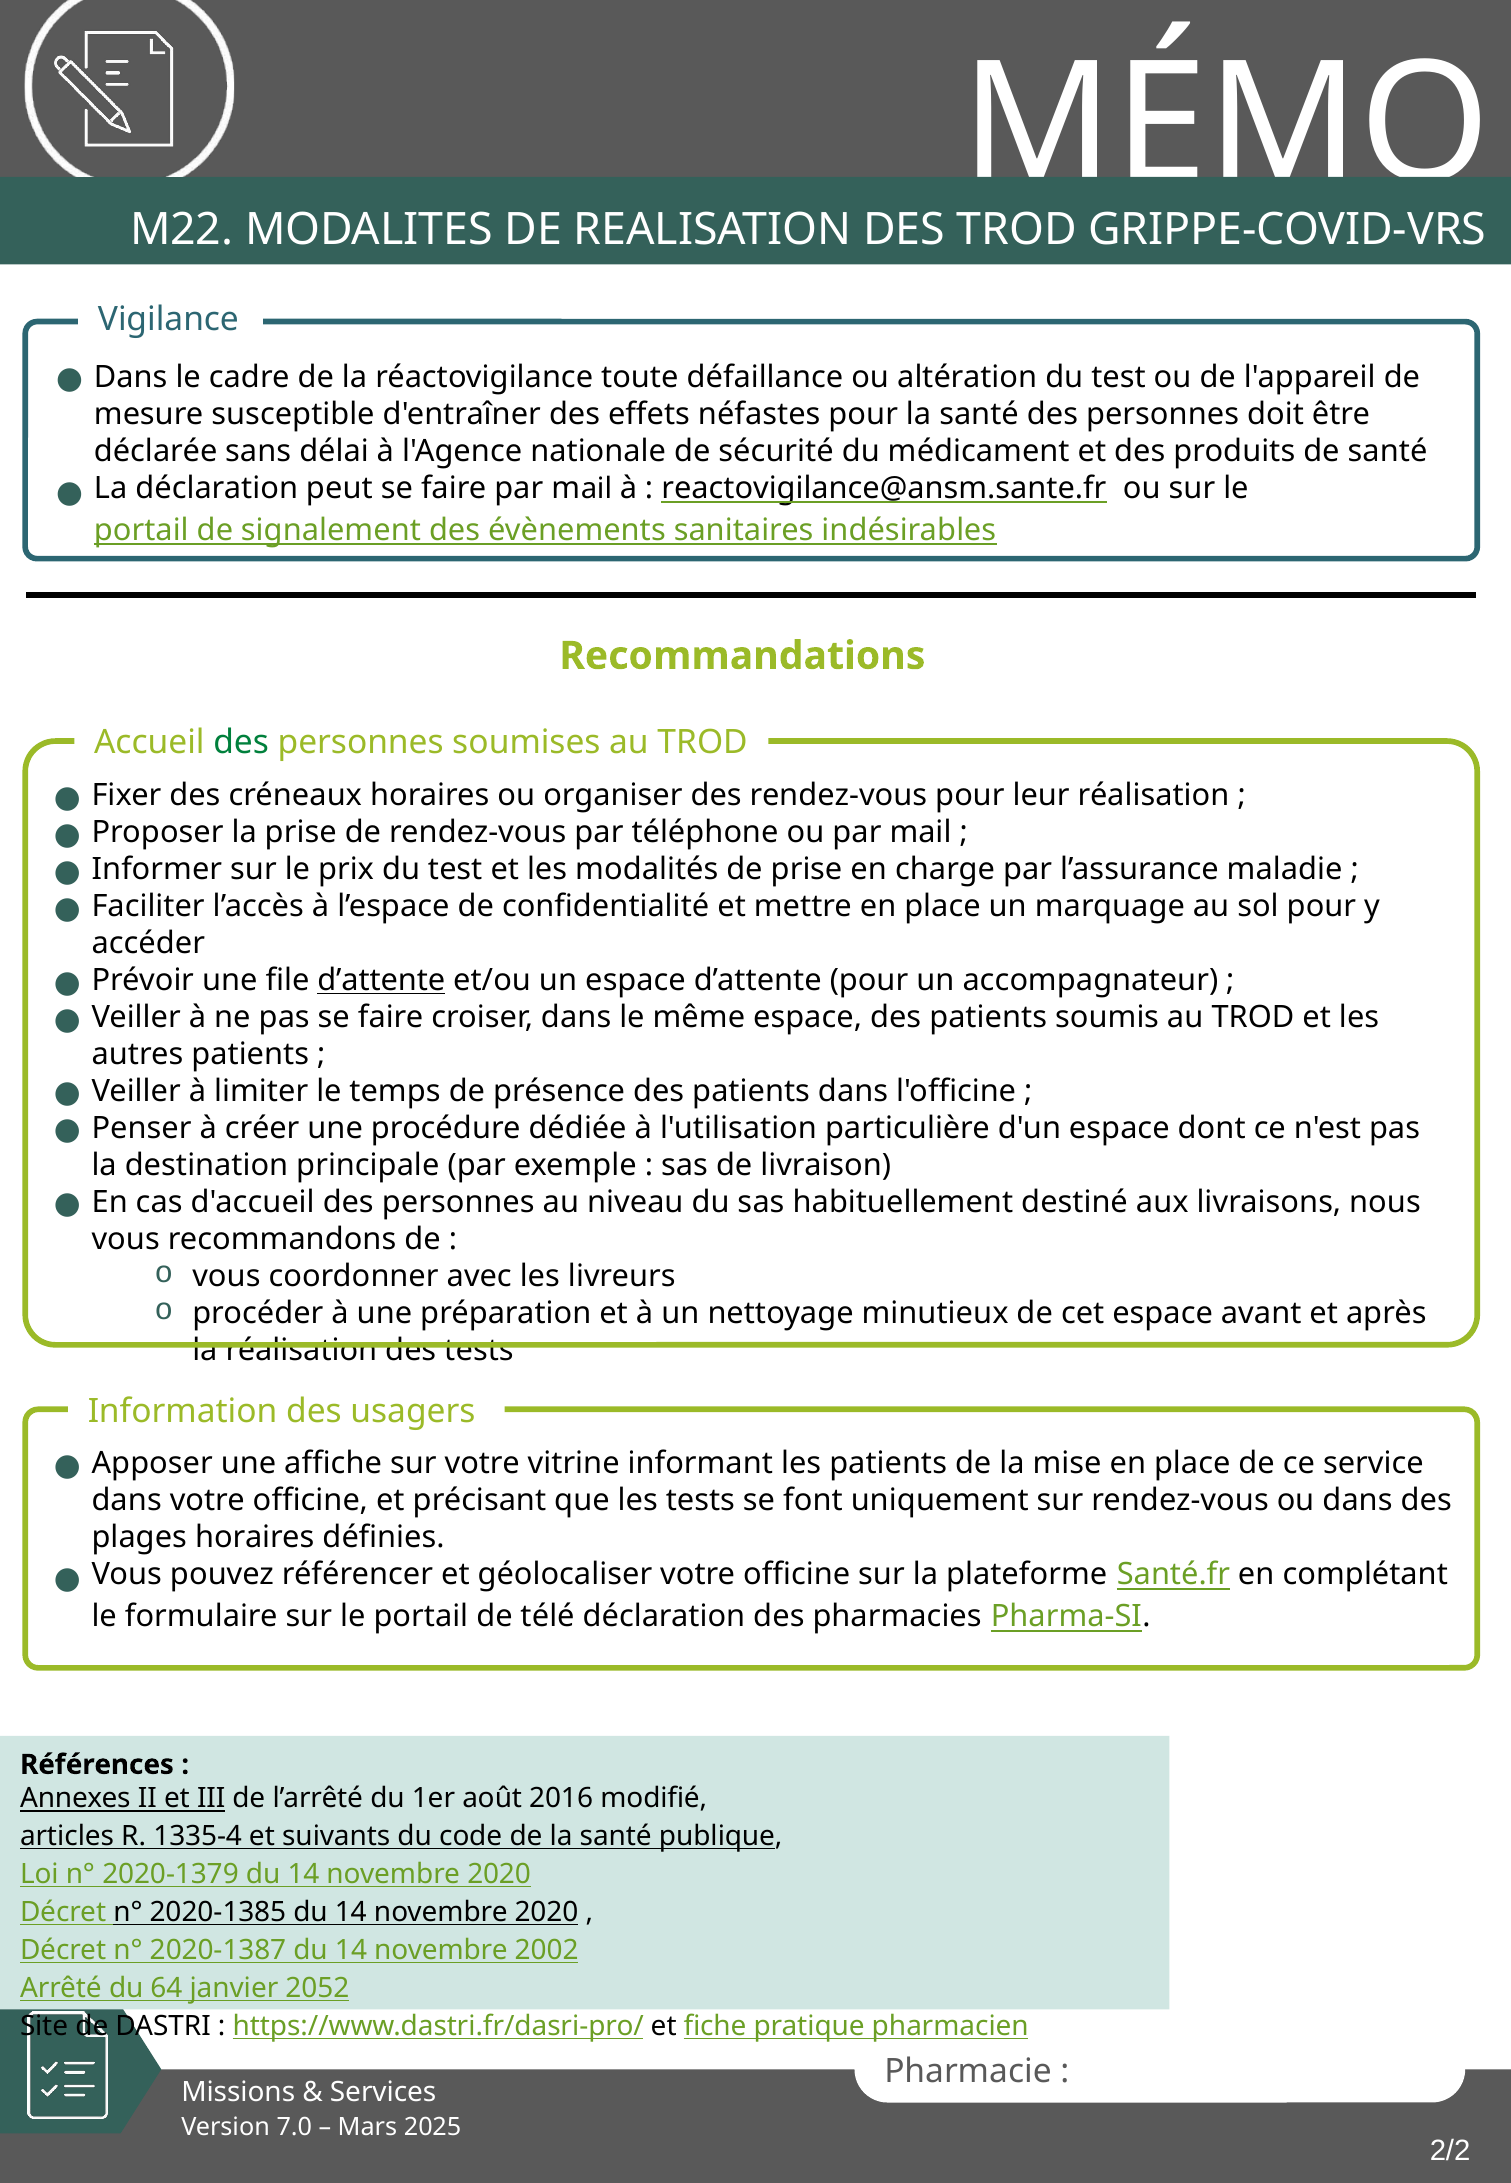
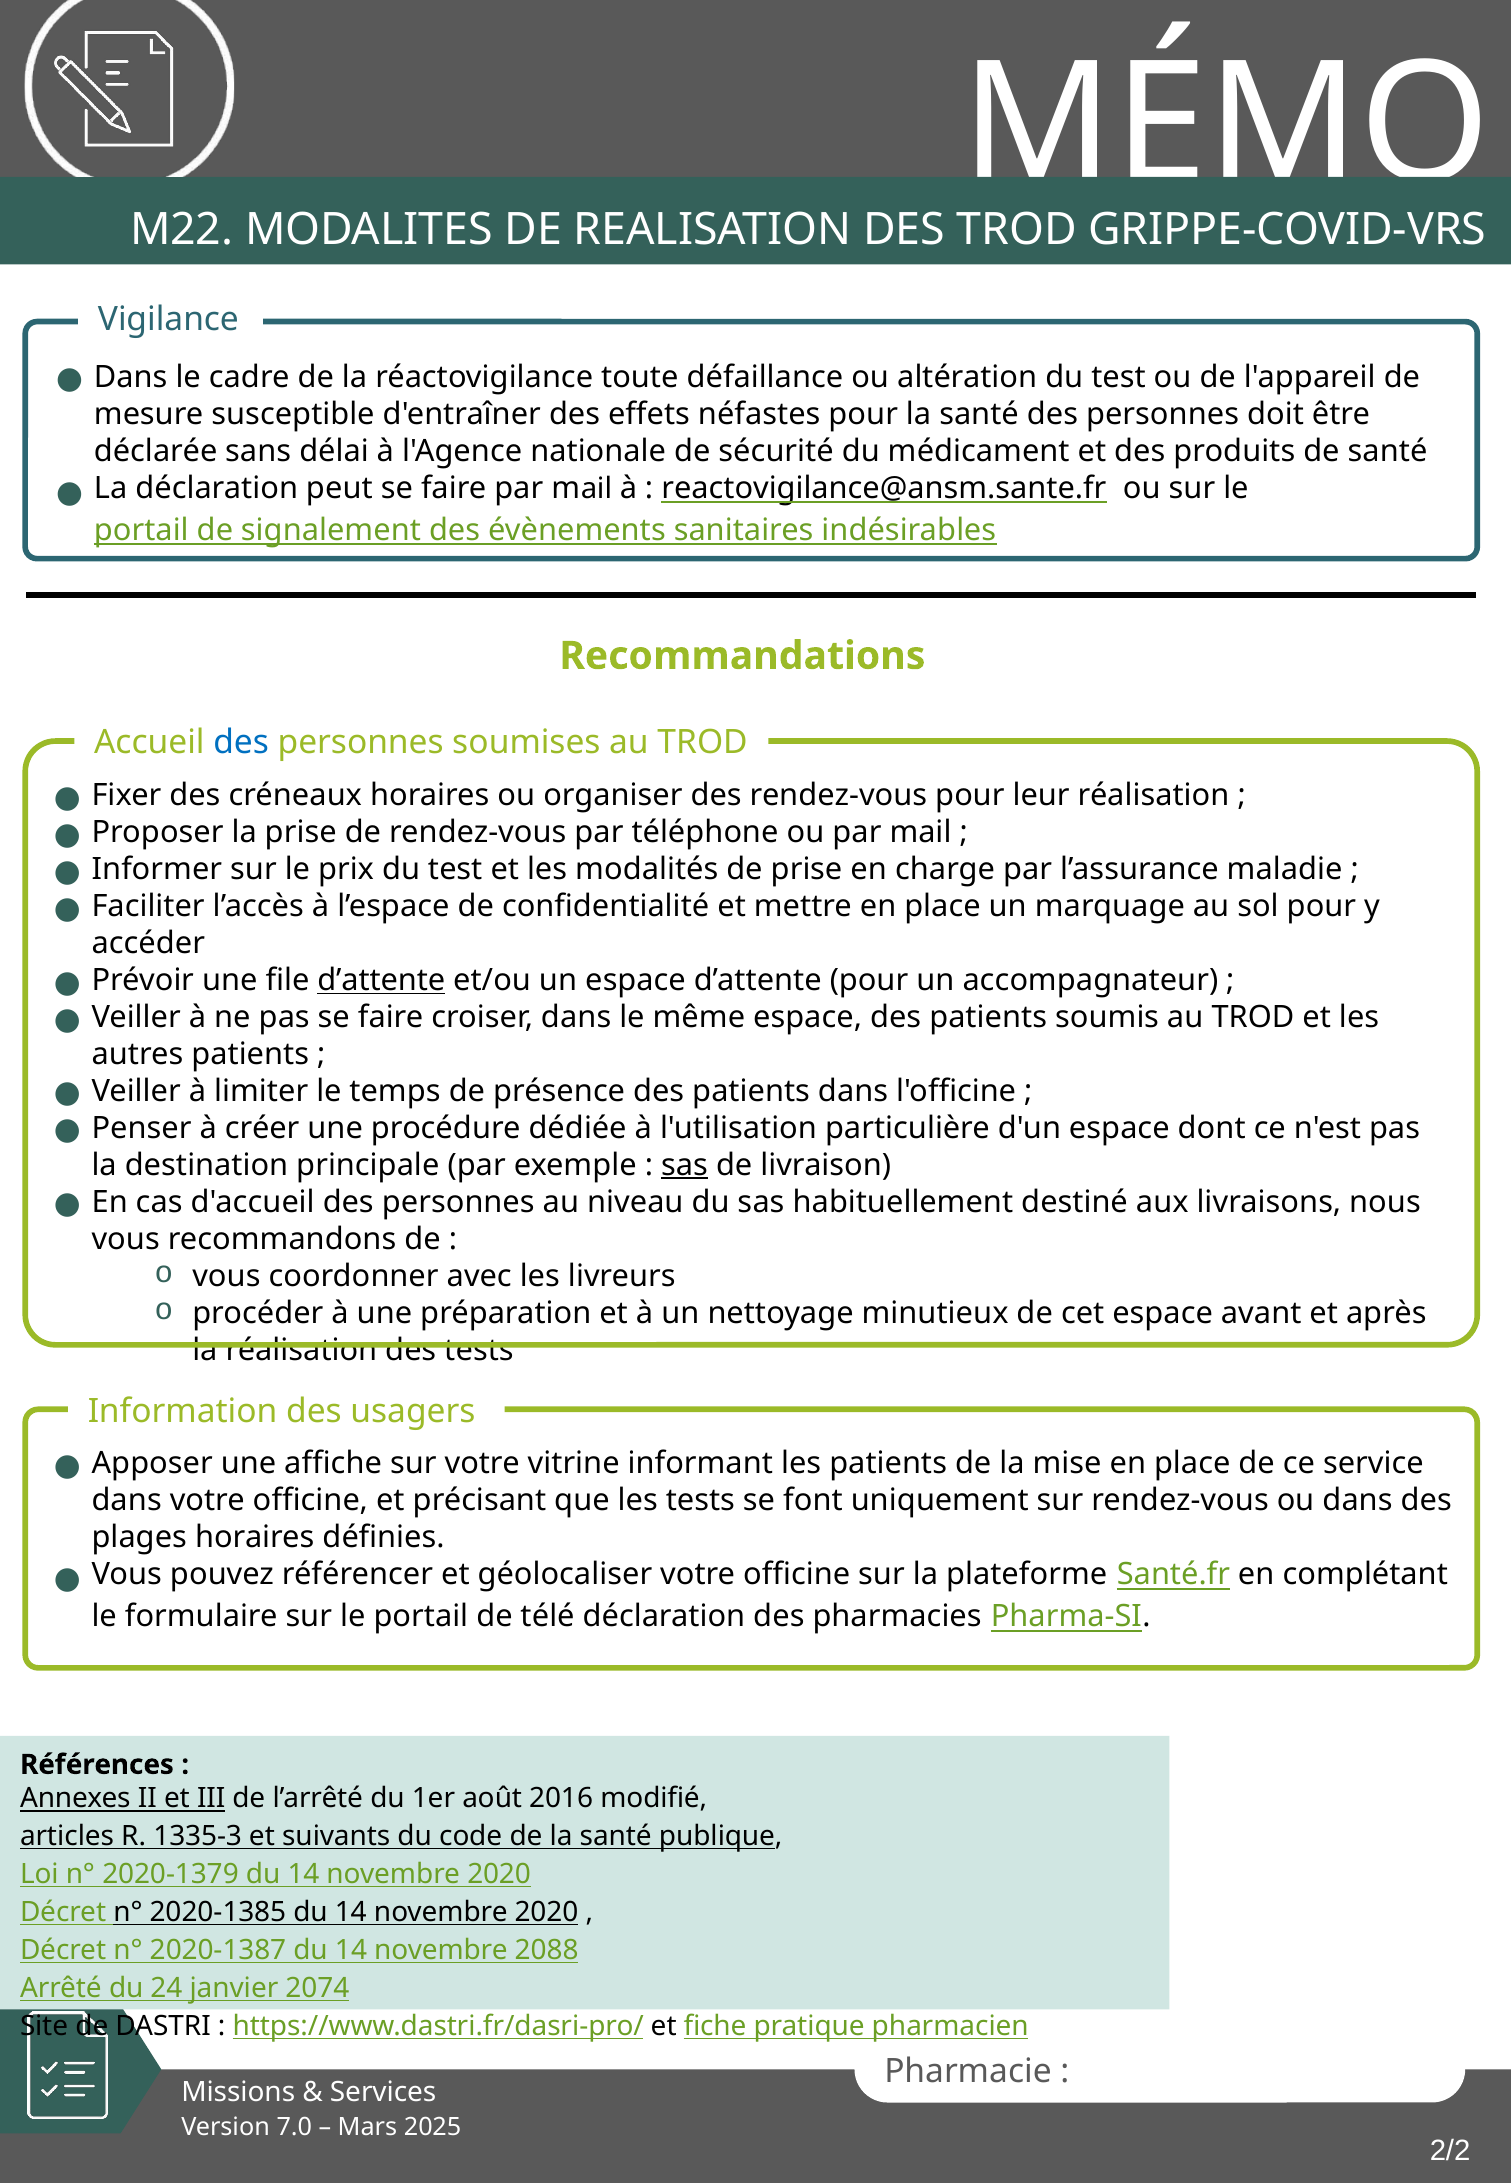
des at (241, 743) colour: green -> blue
sas at (684, 1165) underline: none -> present
1335-4: 1335-4 -> 1335-3
2002: 2002 -> 2088
64: 64 -> 24
2052: 2052 -> 2074
